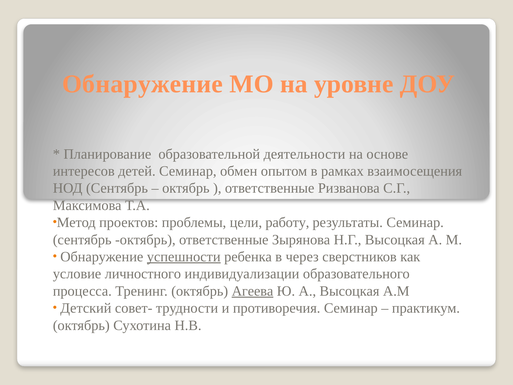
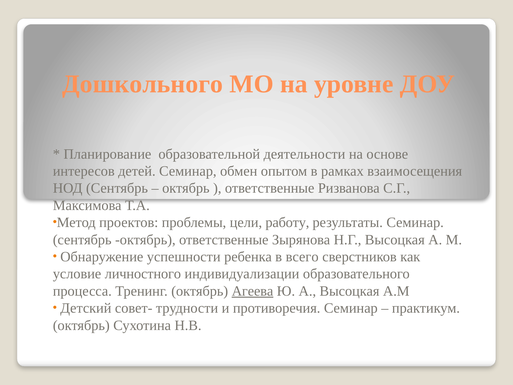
Обнаружение at (143, 84): Обнаружение -> Дошкольного
успешности underline: present -> none
через: через -> всего
